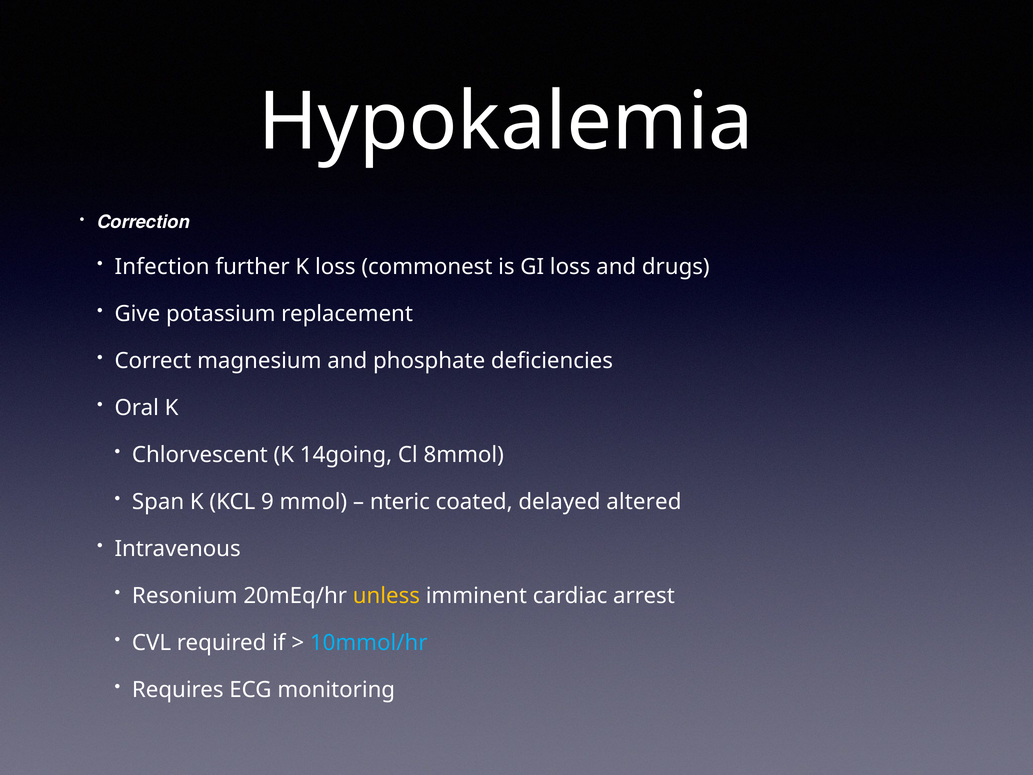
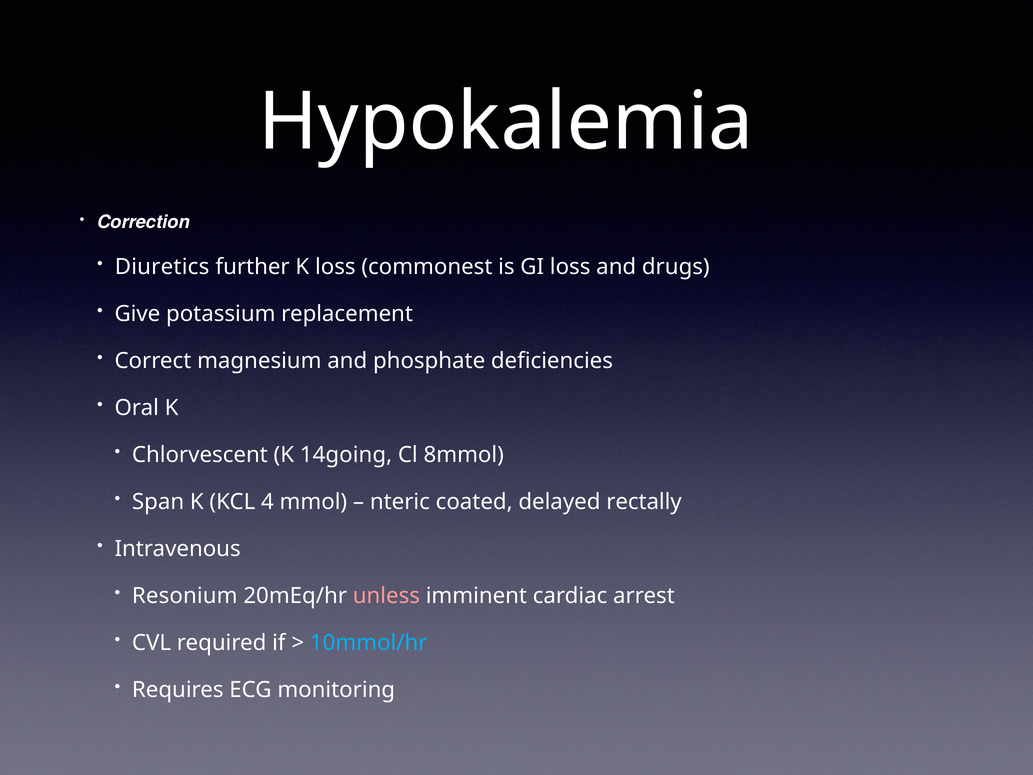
Infection: Infection -> Diuretics
9: 9 -> 4
altered: altered -> rectally
unless colour: yellow -> pink
